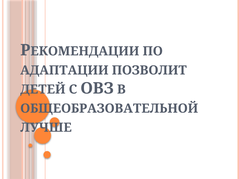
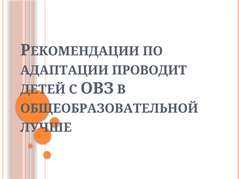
ПОЗВОЛИТ: ПОЗВОЛИТ -> ПРОВОДИТ
